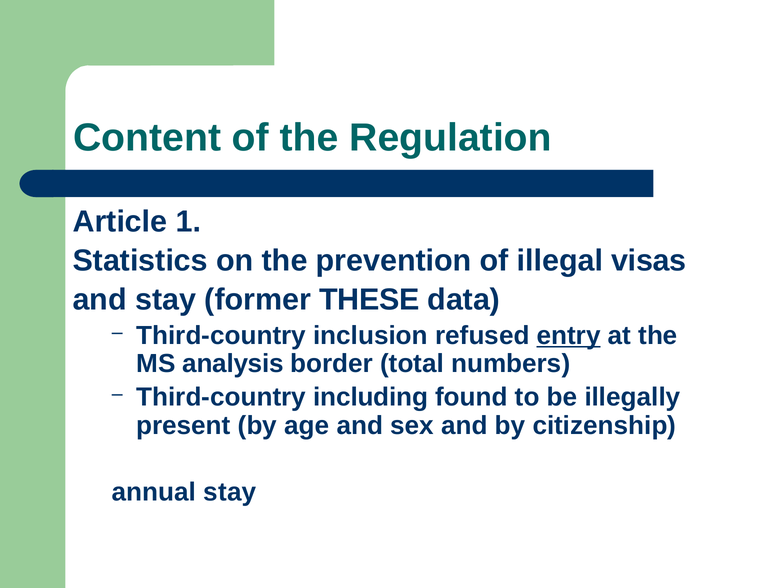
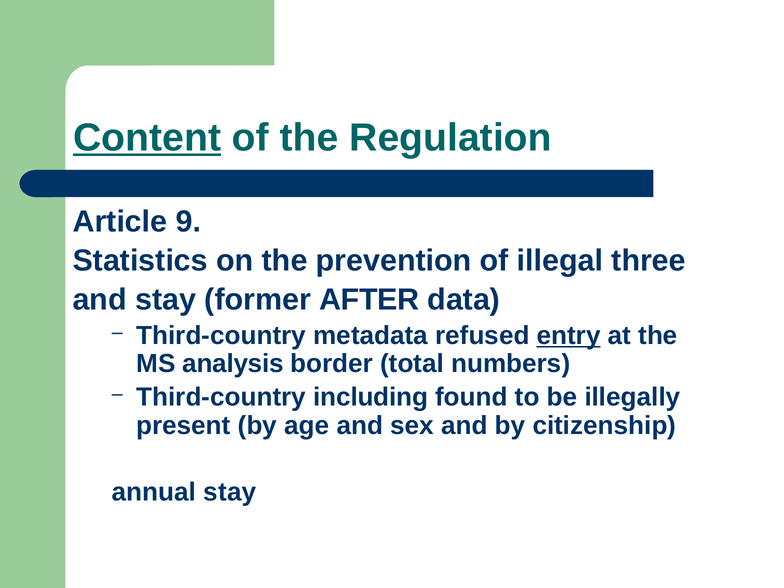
Content underline: none -> present
1: 1 -> 9
visas: visas -> three
THESE: THESE -> AFTER
inclusion: inclusion -> metadata
